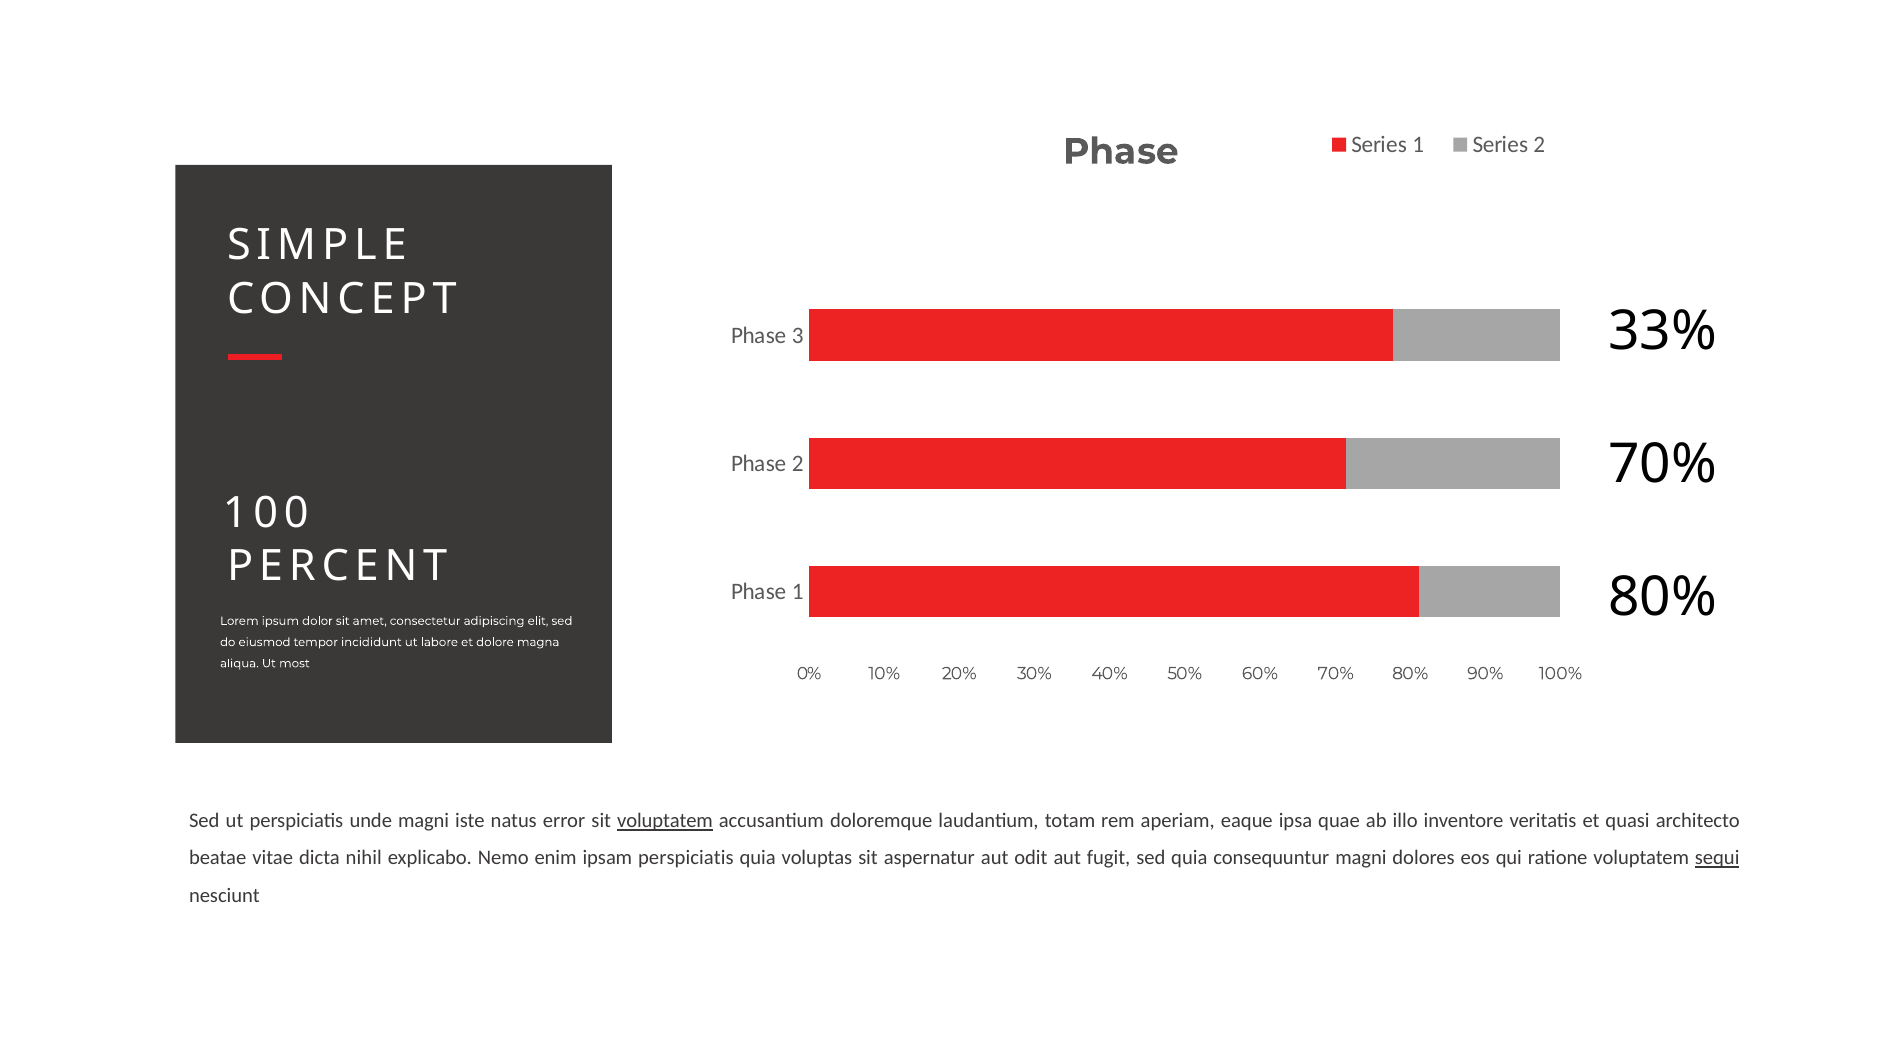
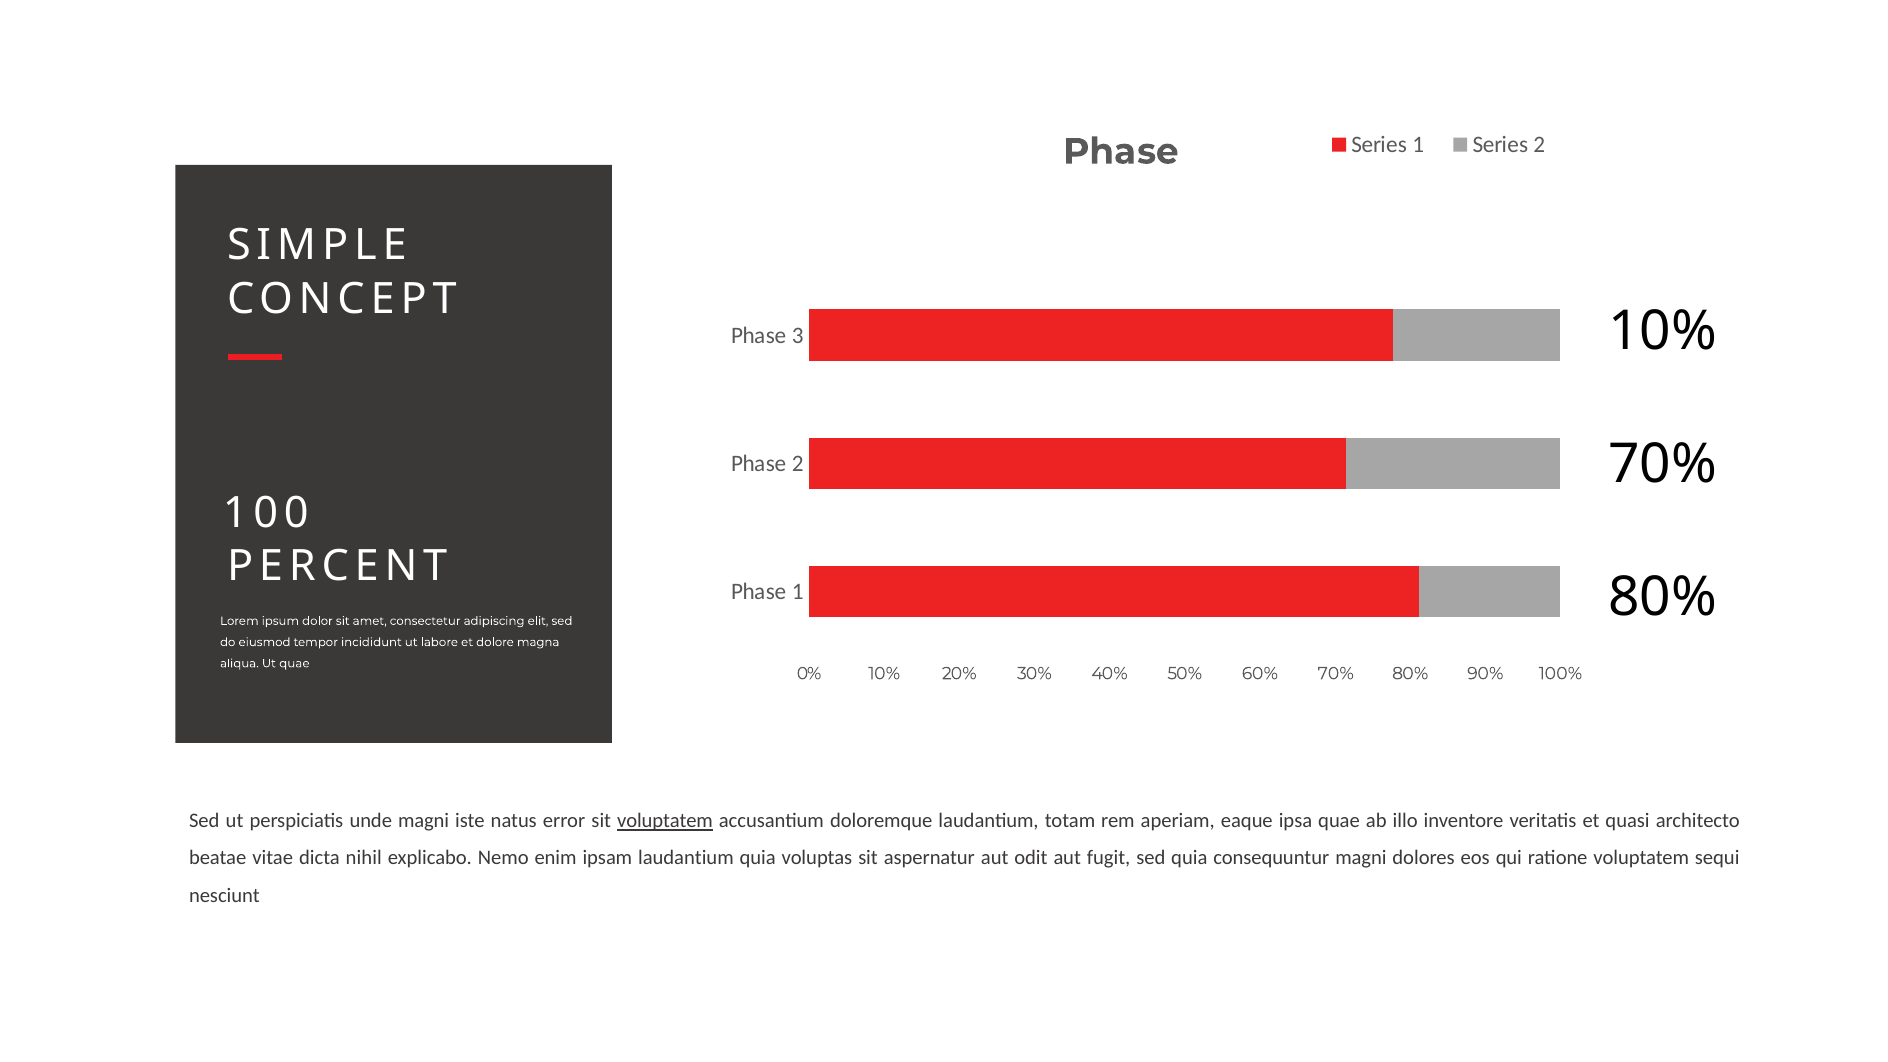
33% at (1663, 332): 33% -> 10%
Ut most: most -> quae
ipsam perspiciatis: perspiciatis -> laudantium
sequi underline: present -> none
